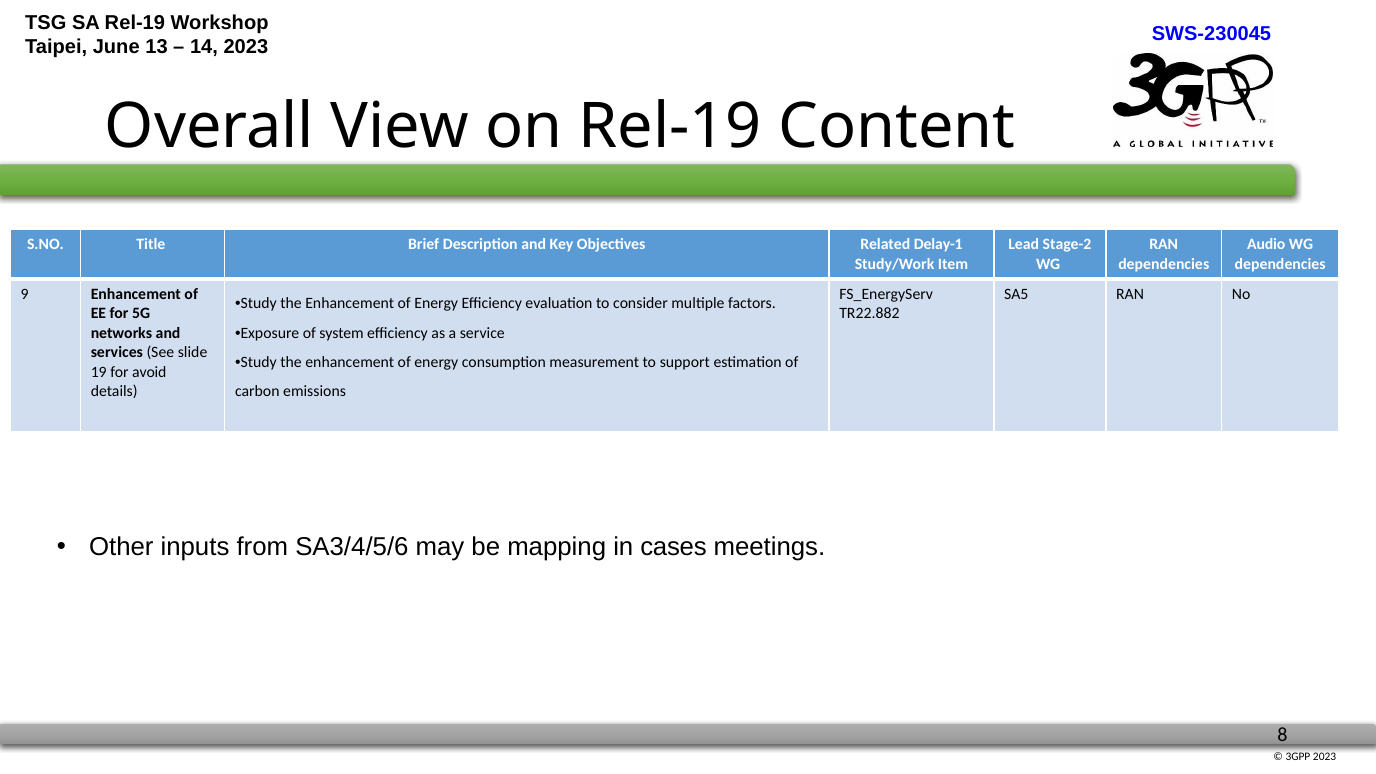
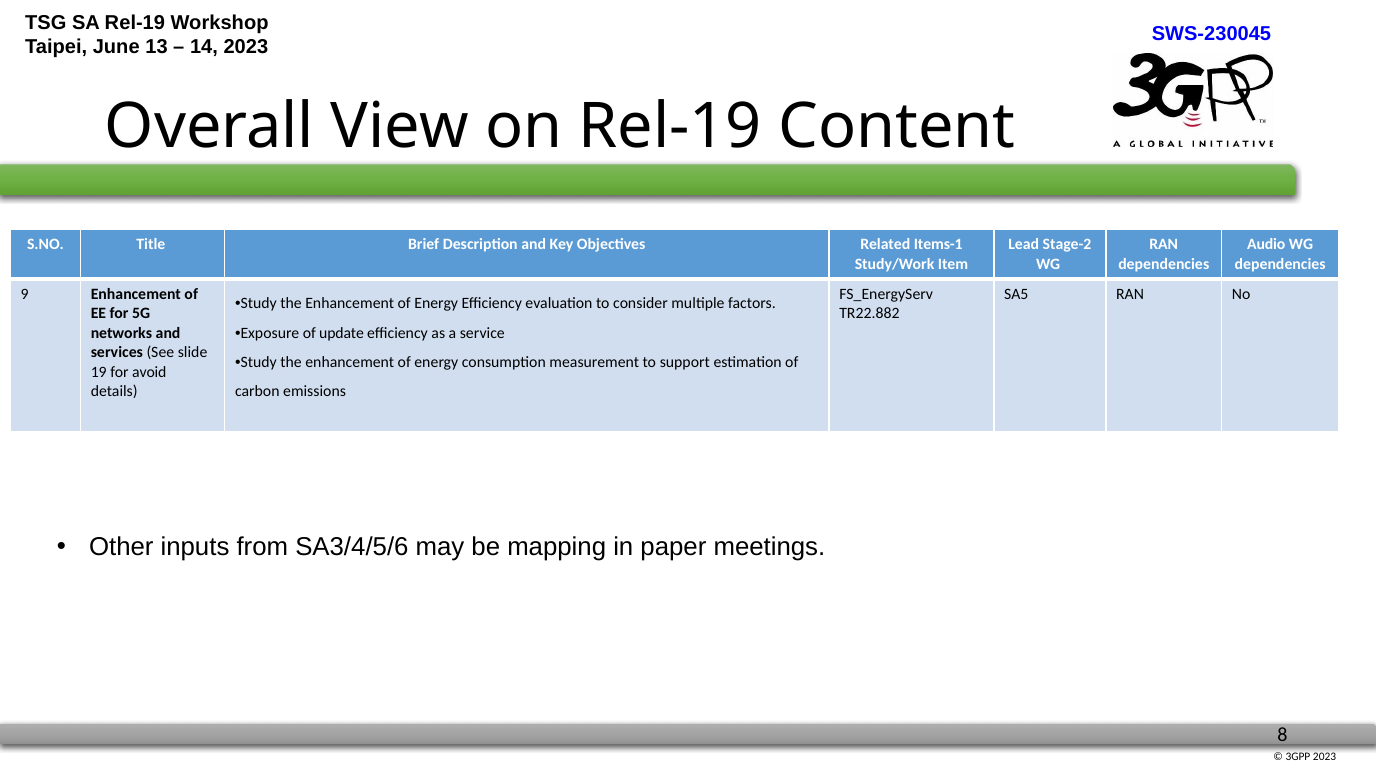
Delay-1: Delay-1 -> Items-1
system: system -> update
cases: cases -> paper
